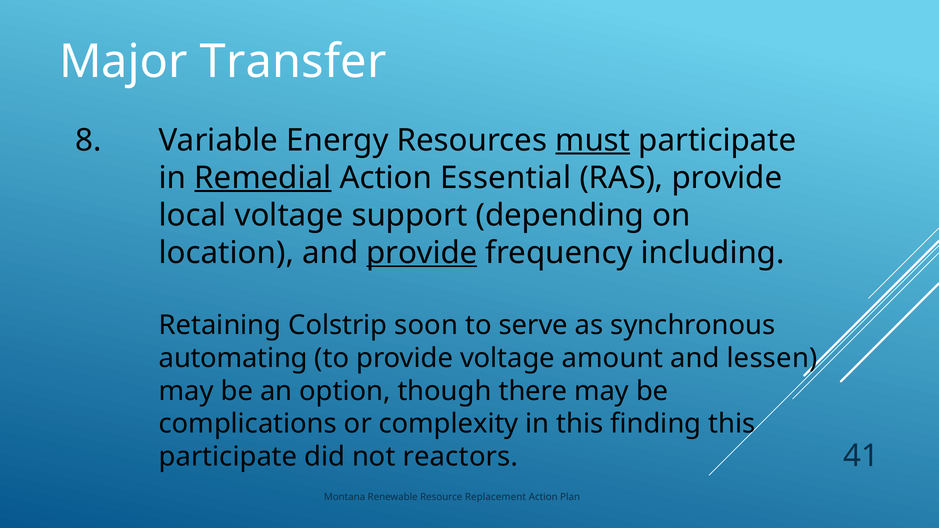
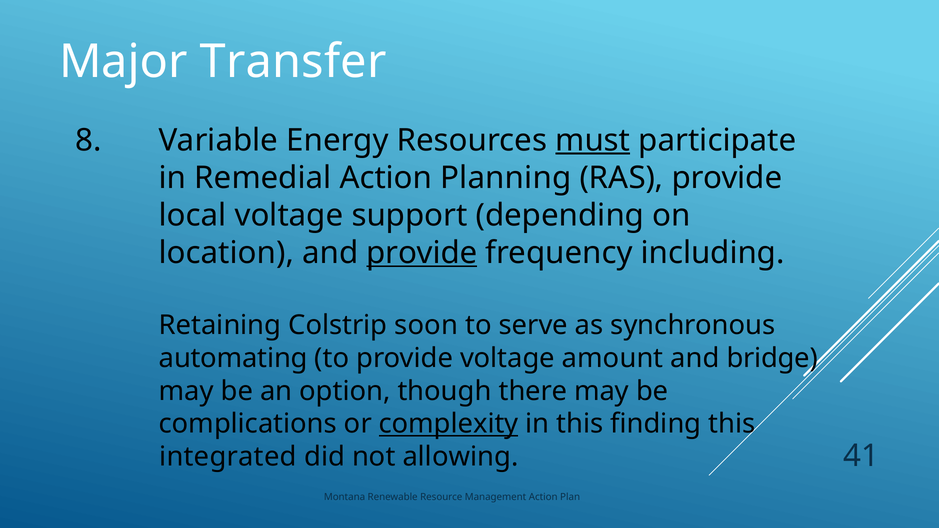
Remedial underline: present -> none
Essential: Essential -> Planning
lessen: lessen -> bridge
complexity underline: none -> present
participate at (228, 457): participate -> integrated
reactors: reactors -> allowing
Replacement: Replacement -> Management
